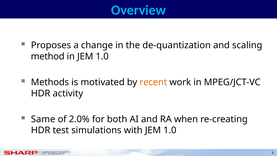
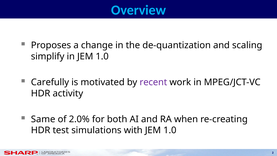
method: method -> simplify
Methods: Methods -> Carefully
recent colour: orange -> purple
